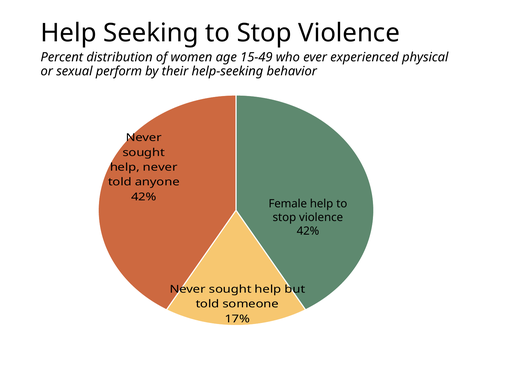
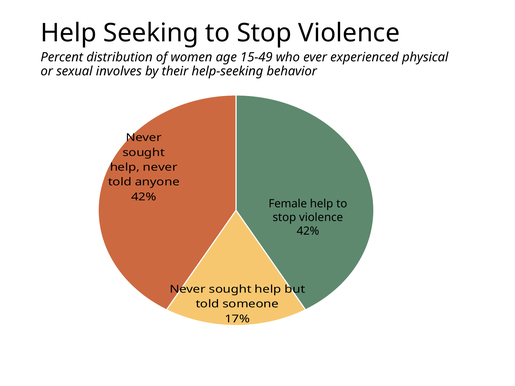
perform: perform -> involves
